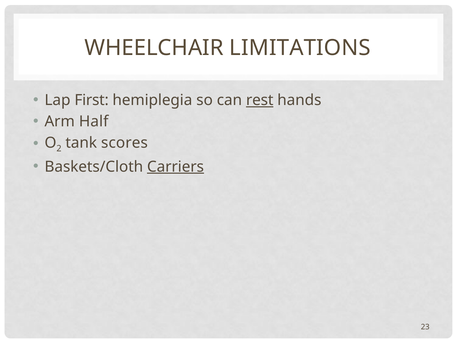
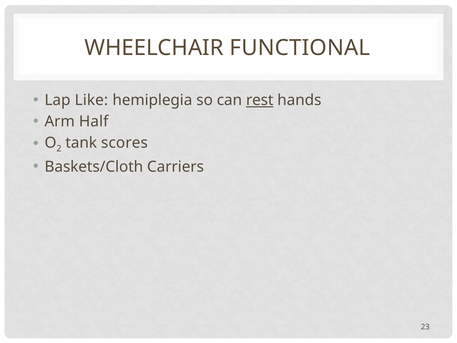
LIMITATIONS: LIMITATIONS -> FUNCTIONAL
First: First -> Like
Carriers underline: present -> none
